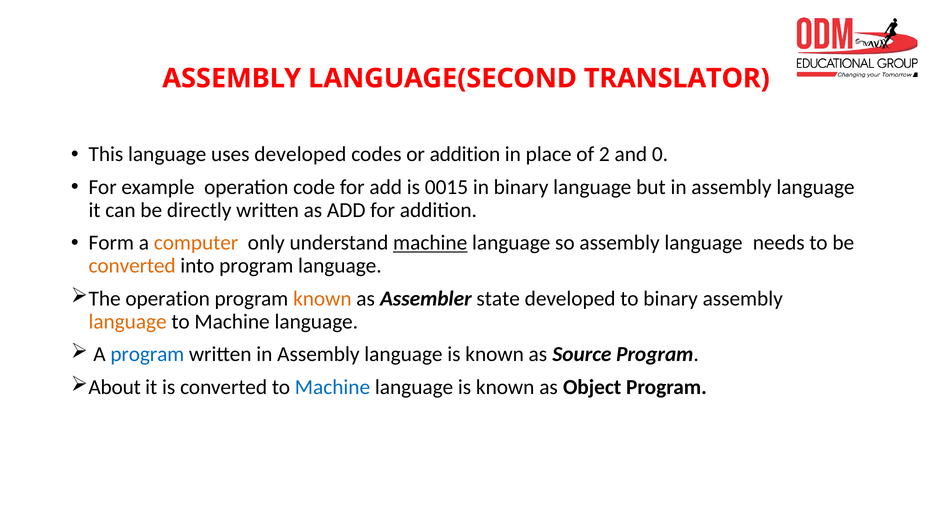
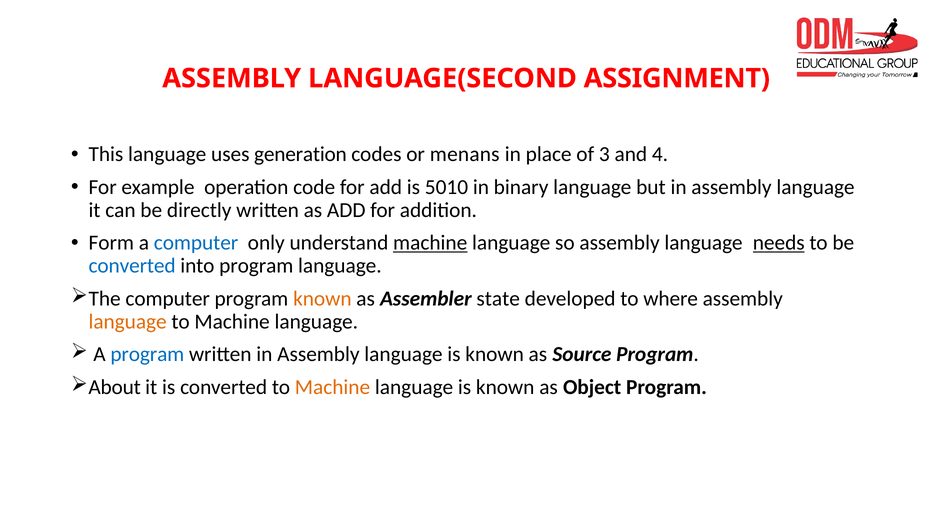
TRANSLATOR: TRANSLATOR -> ASSIGNMENT
uses developed: developed -> generation
or addition: addition -> menans
2: 2 -> 3
0: 0 -> 4
0015: 0015 -> 5010
computer at (196, 243) colour: orange -> blue
needs underline: none -> present
converted at (132, 266) colour: orange -> blue
The operation: operation -> computer
to binary: binary -> where
Machine at (333, 387) colour: blue -> orange
